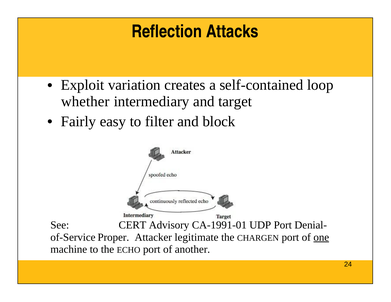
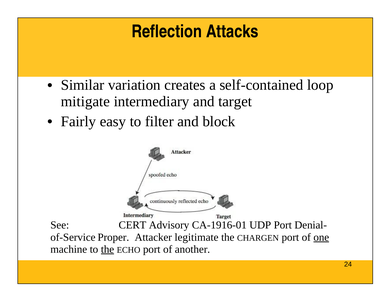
Exploit: Exploit -> Similar
whether: whether -> mitigate
CA-1991-01: CA-1991-01 -> CA-1916-01
the at (107, 249) underline: none -> present
